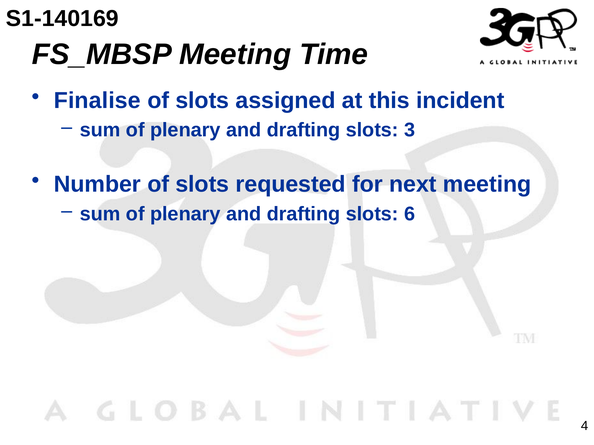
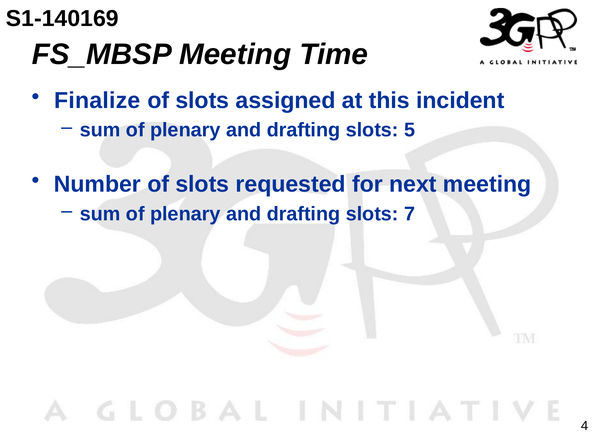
Finalise: Finalise -> Finalize
3: 3 -> 5
6: 6 -> 7
